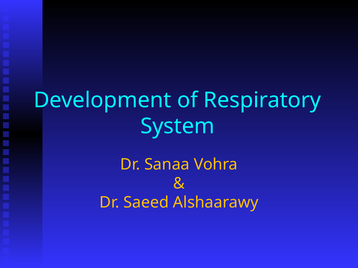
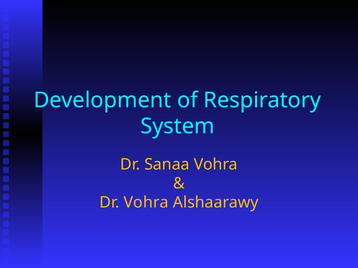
Dr Saeed: Saeed -> Vohra
